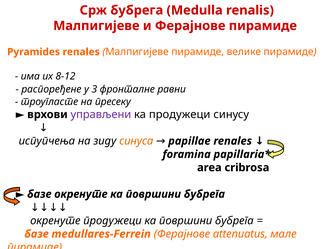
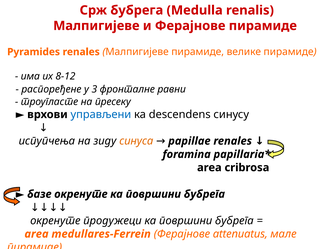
управљени colour: purple -> blue
ка продужеци: продужеци -> descendens
базе at (37, 234): базе -> area
